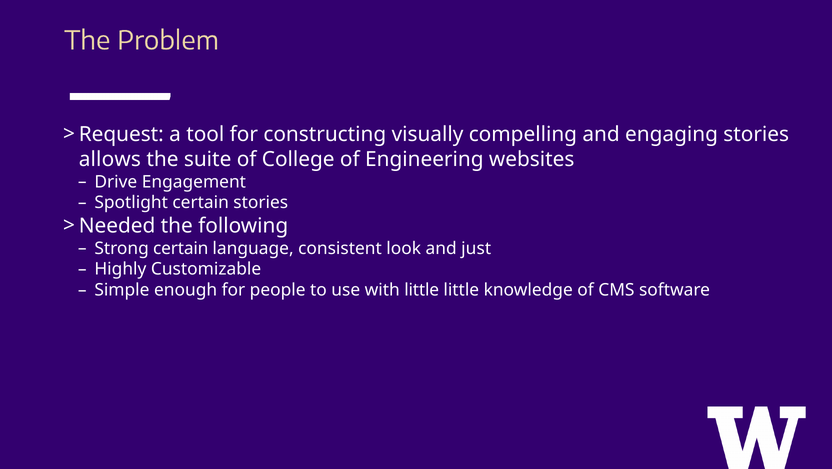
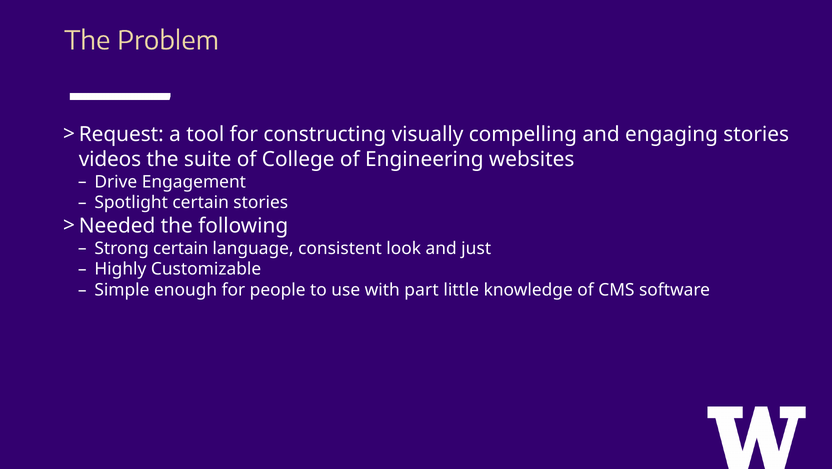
allows: allows -> videos
with little: little -> part
